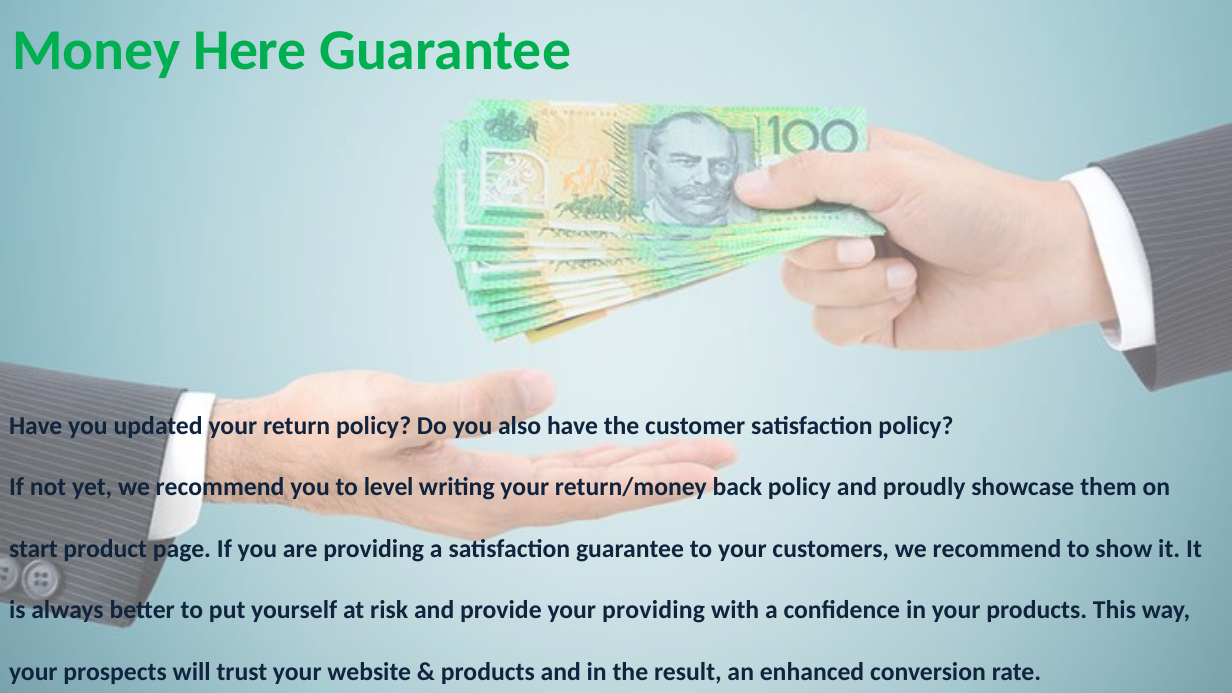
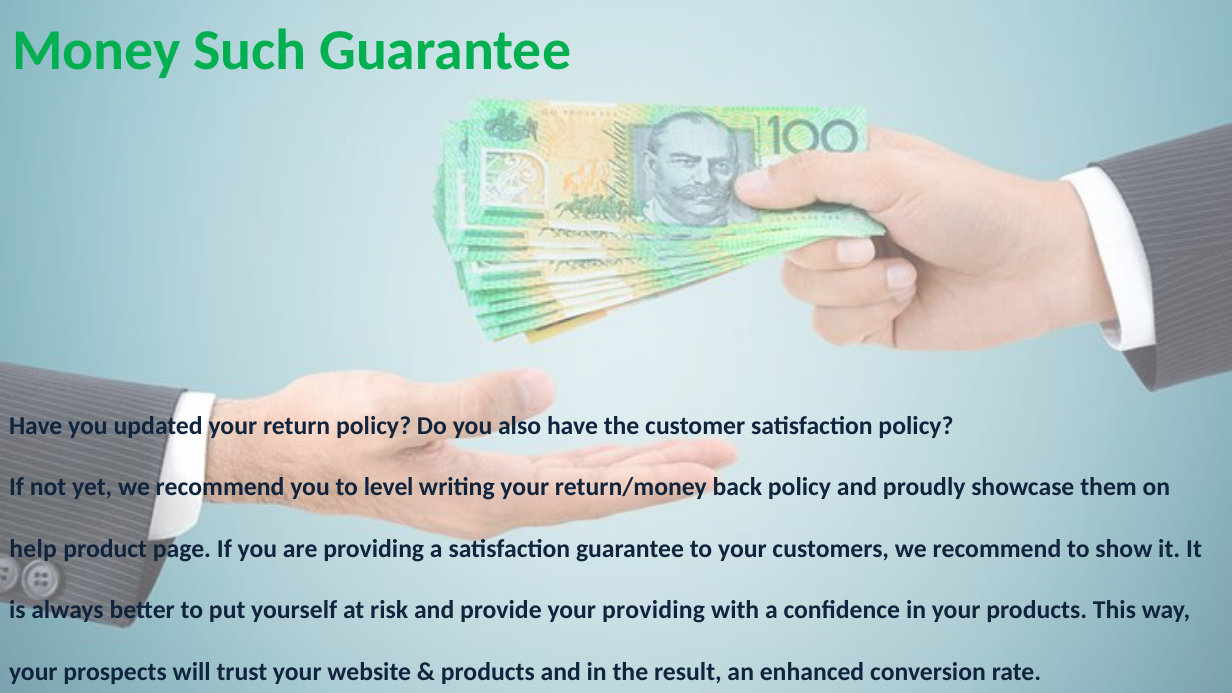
Here: Here -> Such
start: start -> help
